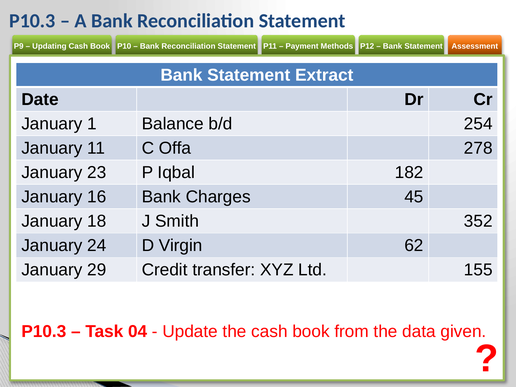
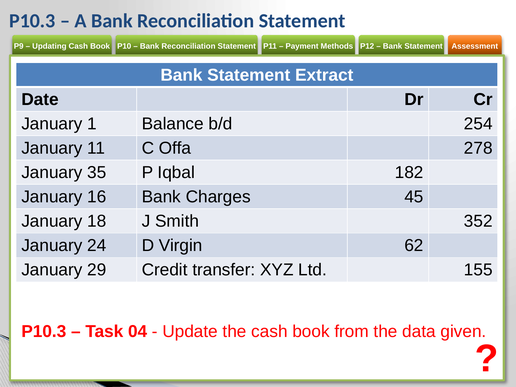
23: 23 -> 35
